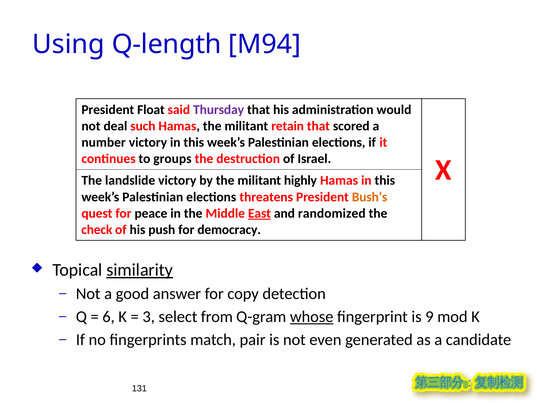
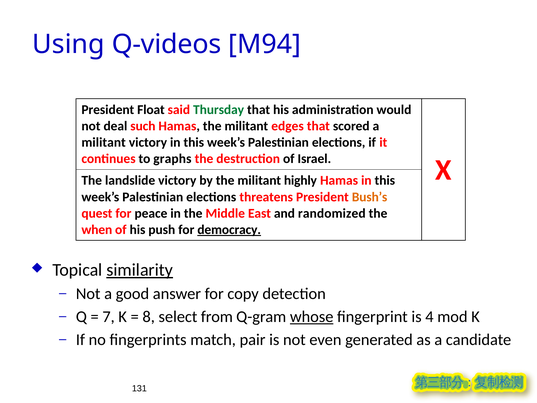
Q-length: Q-length -> Q-videos
Thursday colour: purple -> green
retain: retain -> edges
number at (104, 142): number -> militant
groups: groups -> graphs
East underline: present -> none
check: check -> when
democracy underline: none -> present
6: 6 -> 7
3: 3 -> 8
9: 9 -> 4
